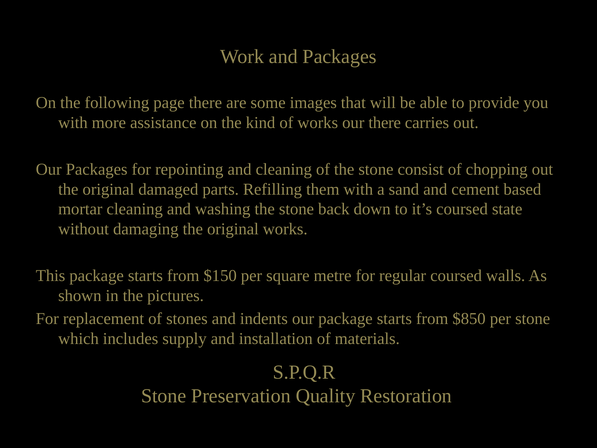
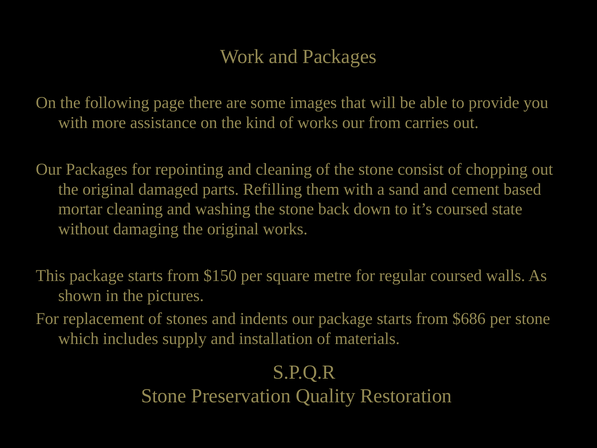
our there: there -> from
$850: $850 -> $686
